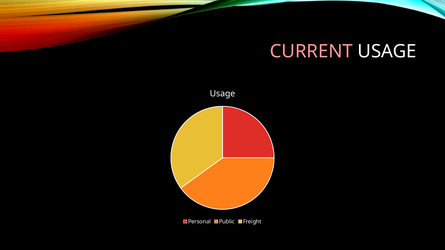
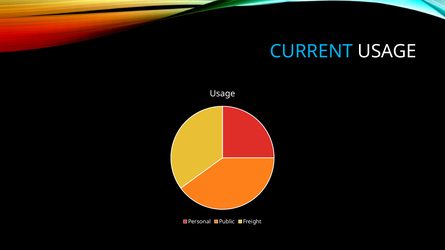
CURRENT colour: pink -> light blue
